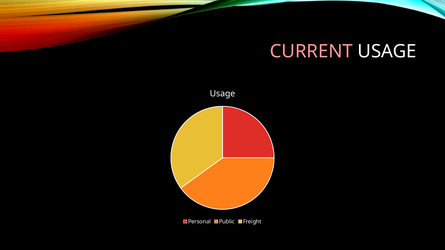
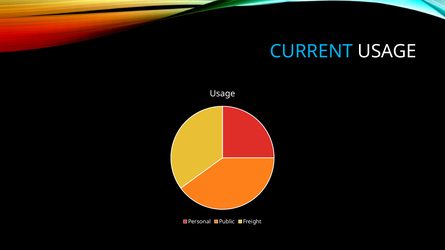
CURRENT colour: pink -> light blue
